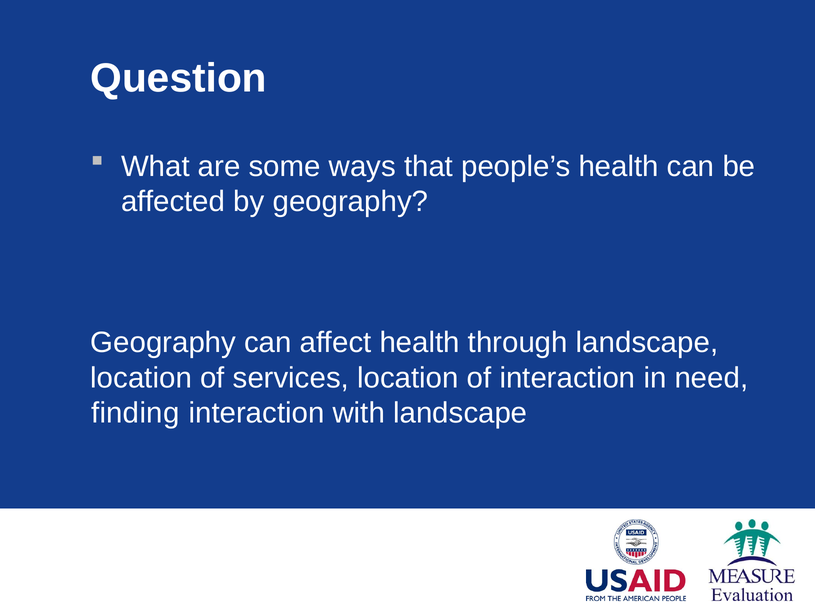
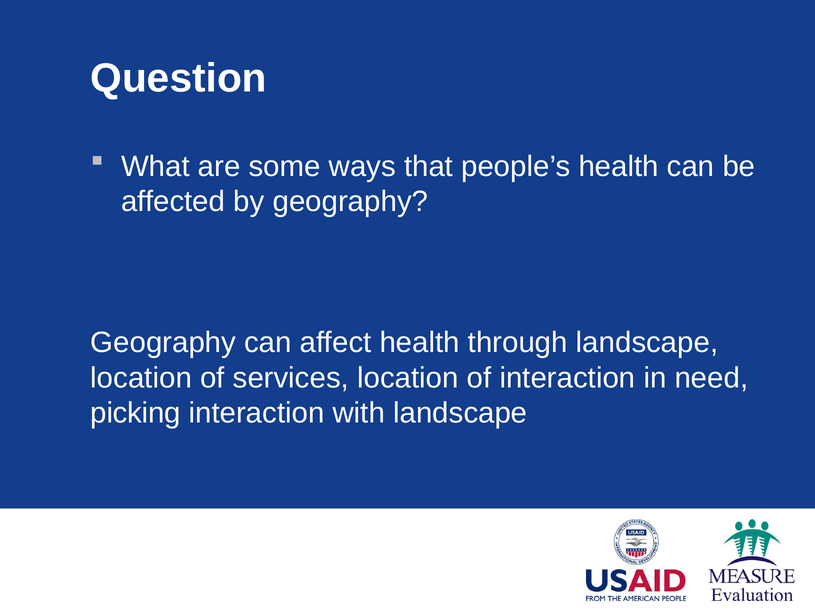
finding: finding -> picking
